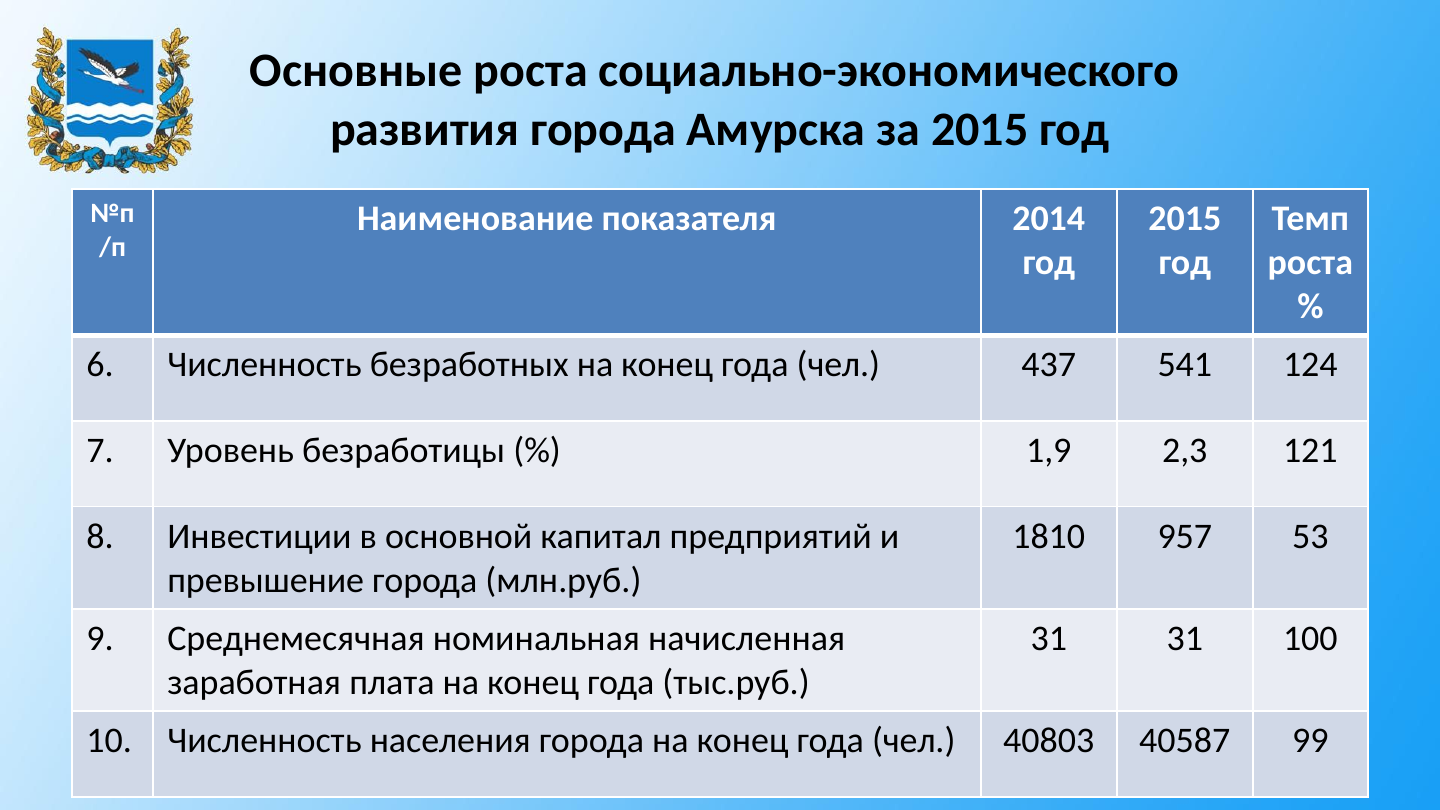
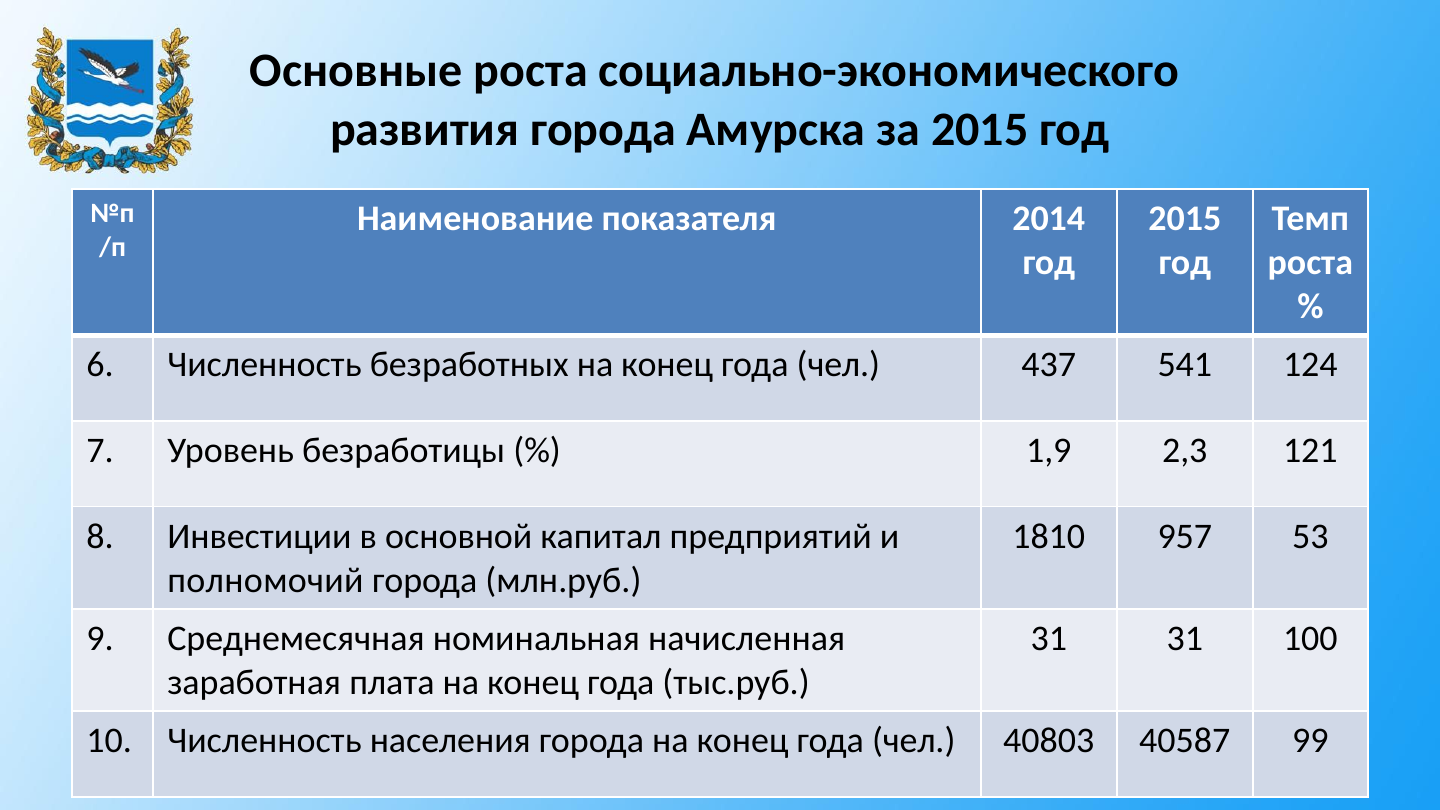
превышение: превышение -> полномочий
